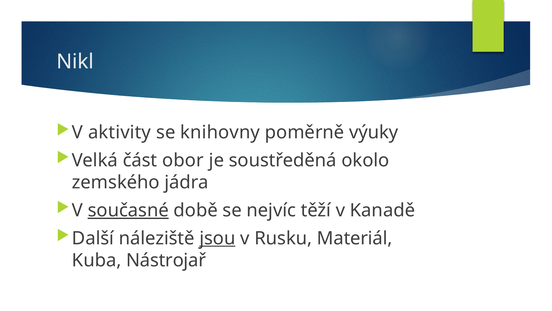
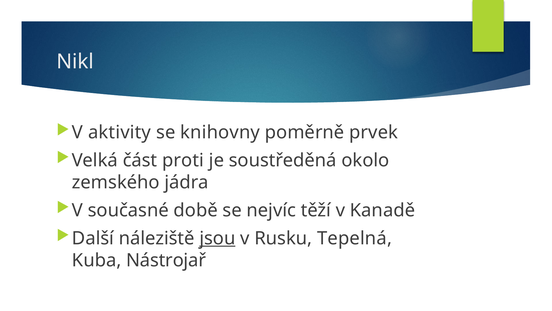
výuky: výuky -> prvek
obor: obor -> proti
současné underline: present -> none
Materiál: Materiál -> Tepelná
